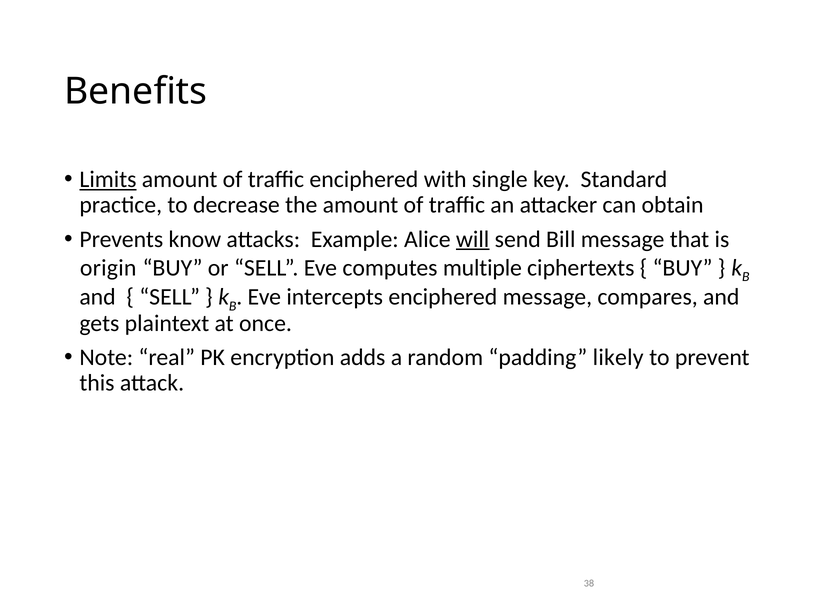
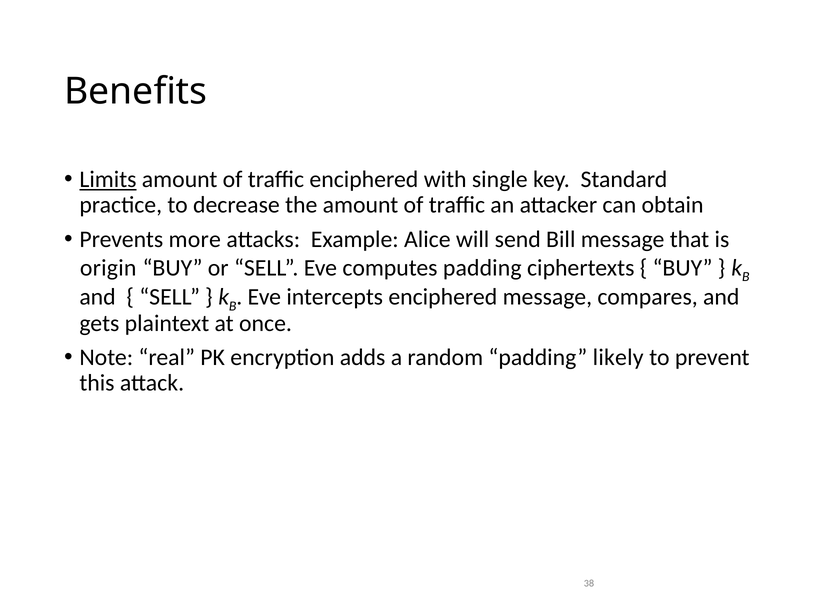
know: know -> more
will underline: present -> none
computes multiple: multiple -> padding
